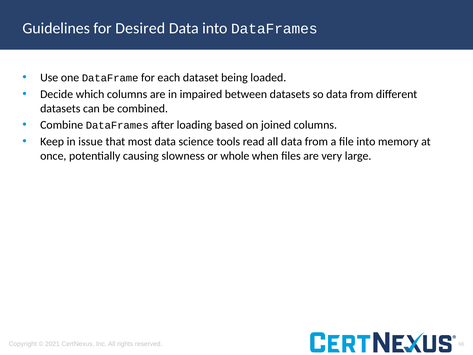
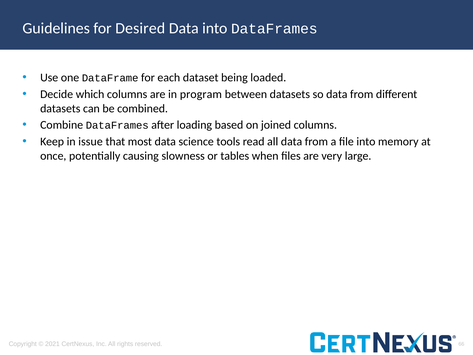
impaired: impaired -> program
whole: whole -> tables
